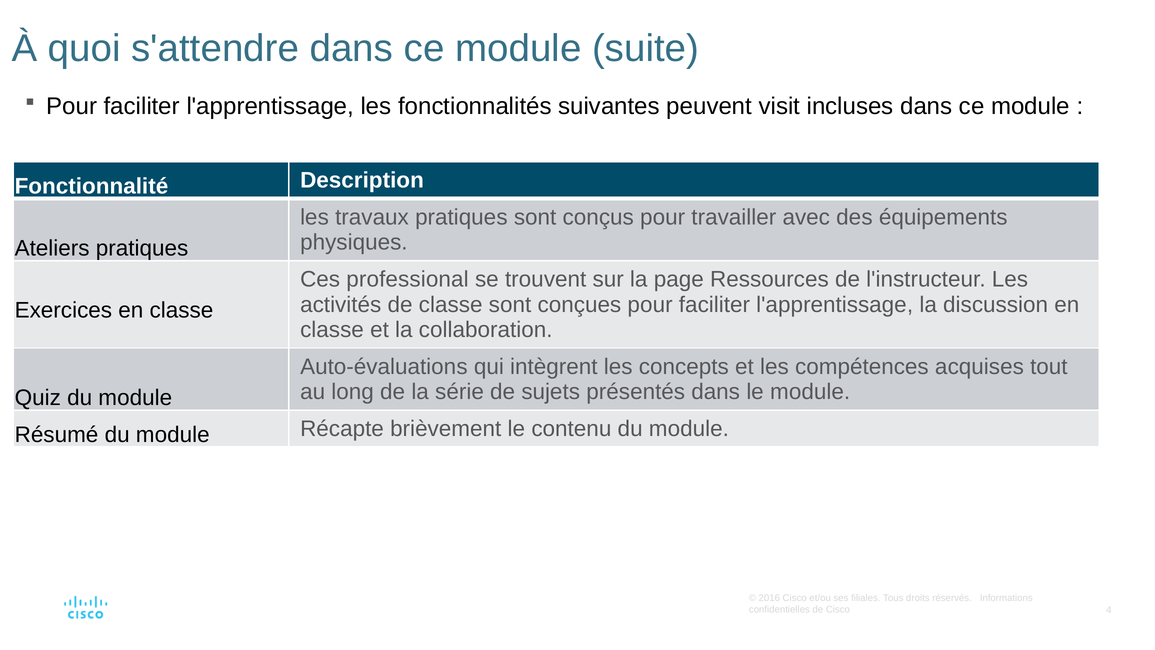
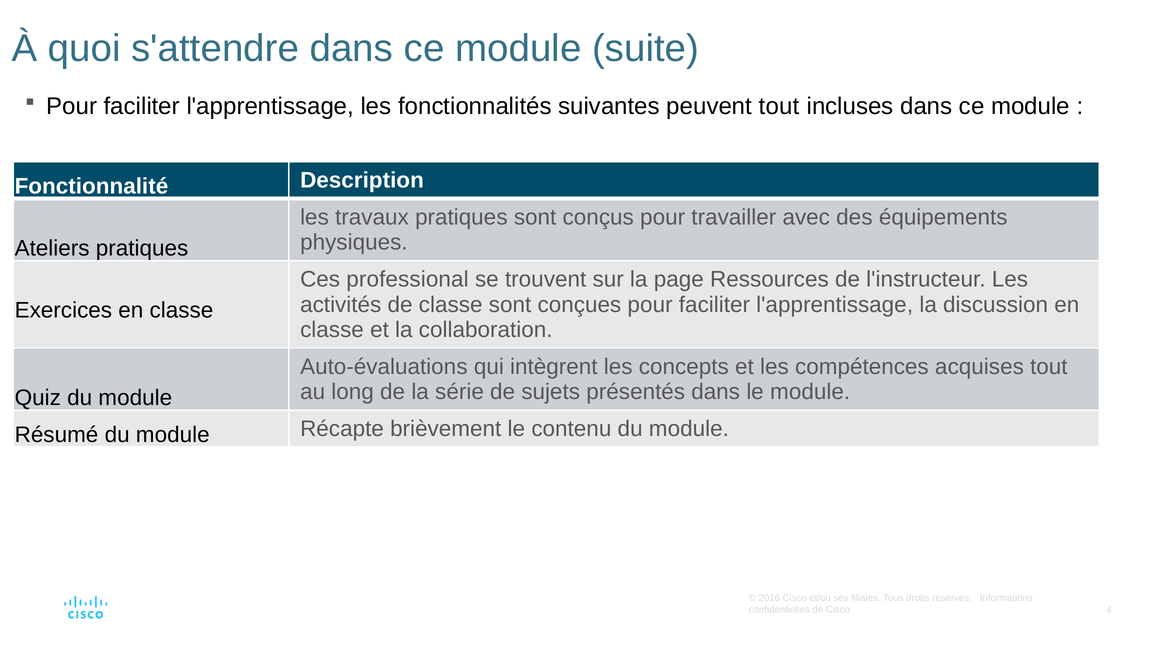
peuvent visit: visit -> tout
